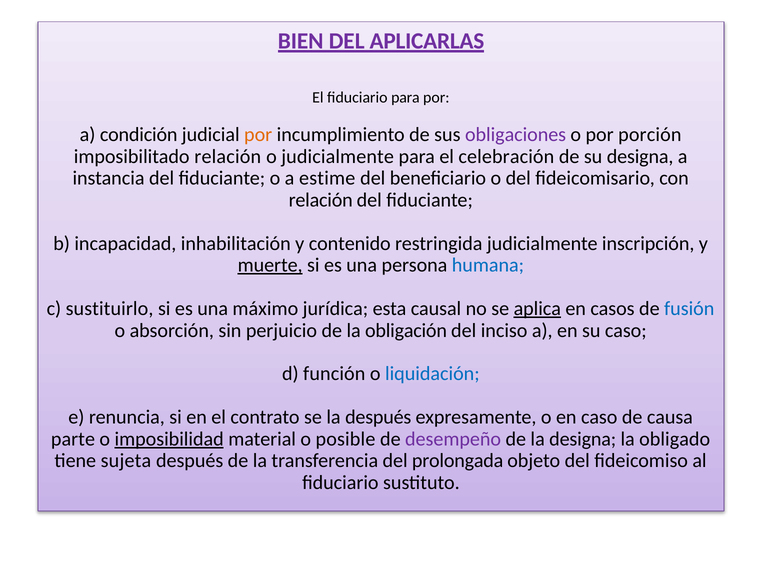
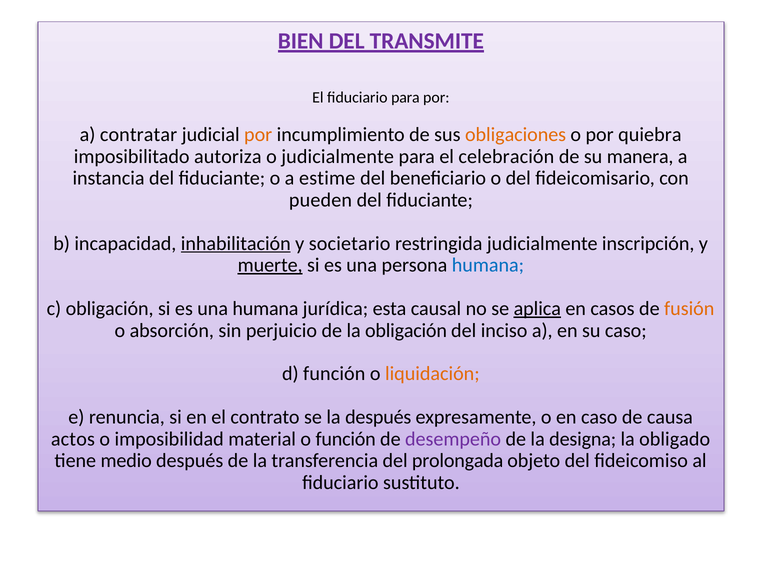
APLICARLAS: APLICARLAS -> TRANSMITE
condición: condición -> contratar
obligaciones colour: purple -> orange
porción: porción -> quiebra
imposibilitado relación: relación -> autoriza
su designa: designa -> manera
relación at (321, 200): relación -> pueden
inhabilitación underline: none -> present
contenido: contenido -> societario
c sustituirlo: sustituirlo -> obligación
una máximo: máximo -> humana
fusión colour: blue -> orange
liquidación colour: blue -> orange
parte: parte -> actos
imposibilidad underline: present -> none
o posible: posible -> función
sujeta: sujeta -> medio
